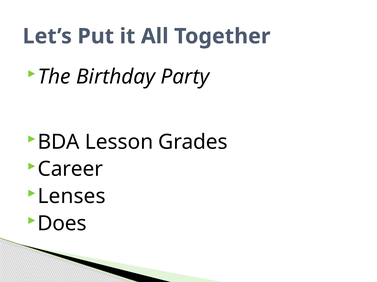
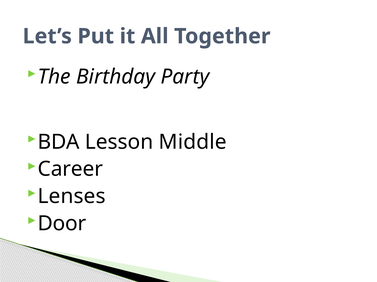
Grades: Grades -> Middle
Does: Does -> Door
